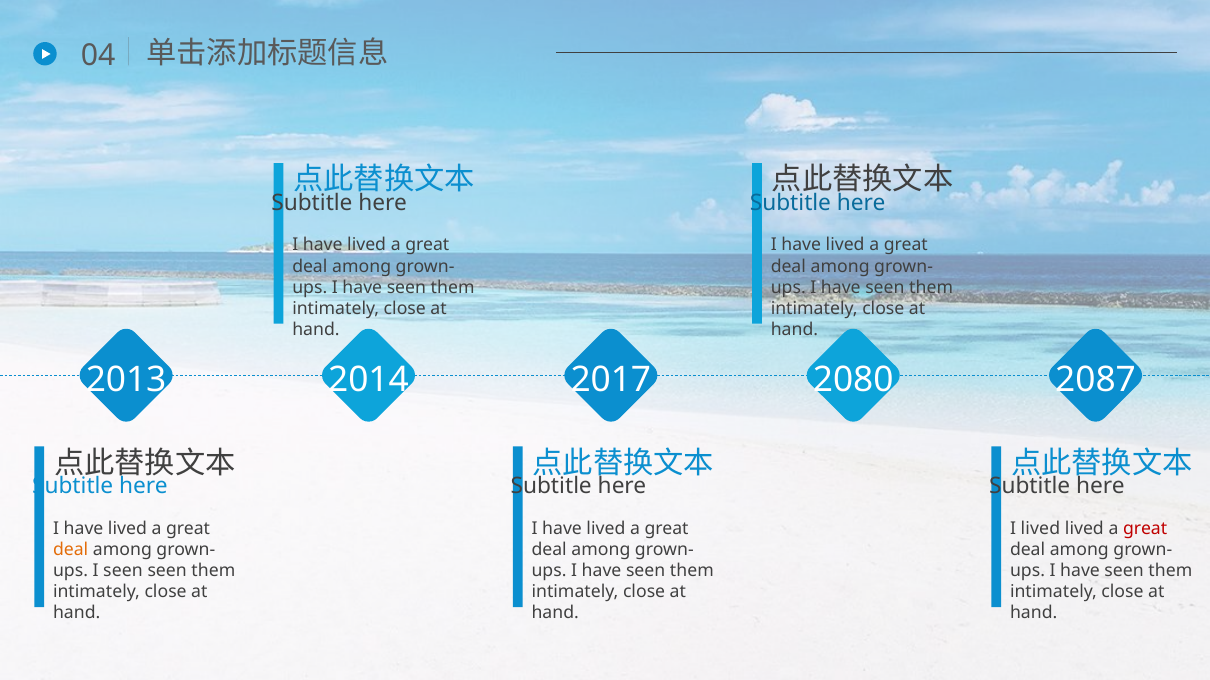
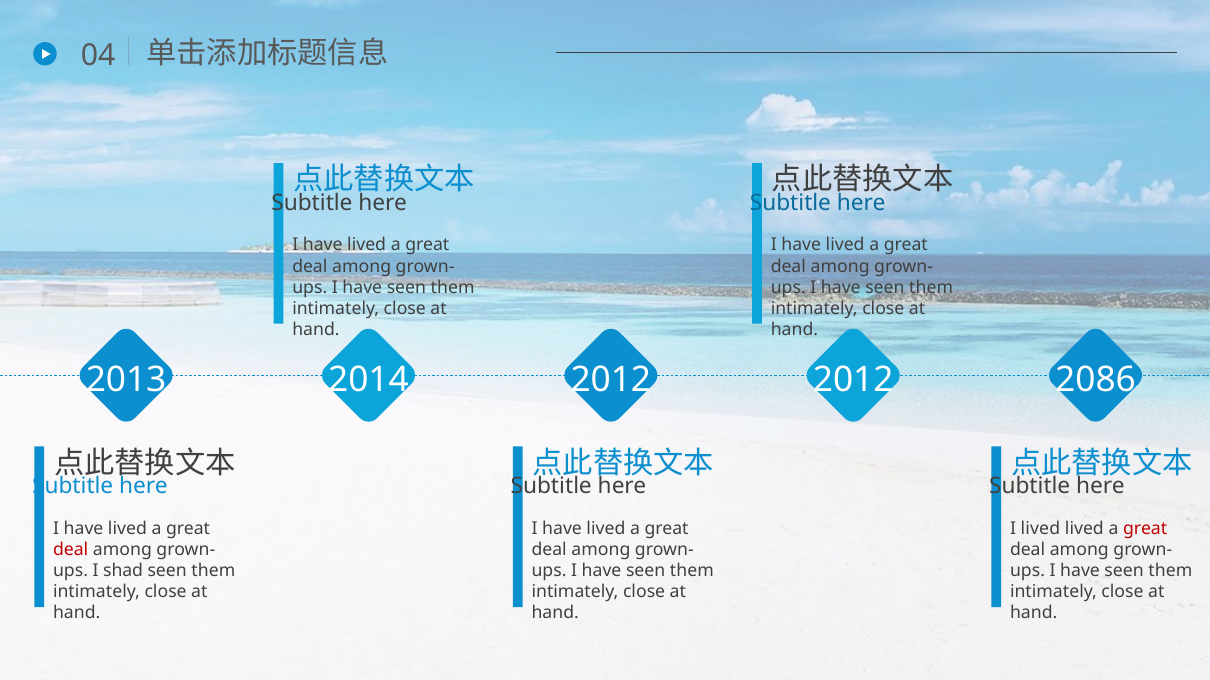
2017 at (611, 380): 2017 -> 2012
2080 at (853, 380): 2080 -> 2012
2087: 2087 -> 2086
deal at (71, 550) colour: orange -> red
I seen: seen -> shad
